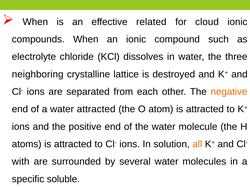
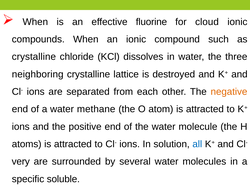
related: related -> fluorine
electrolyte at (34, 57): electrolyte -> crystalline
water attracted: attracted -> methane
all colour: orange -> blue
with: with -> very
